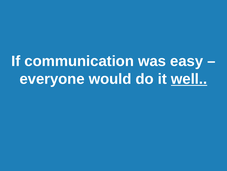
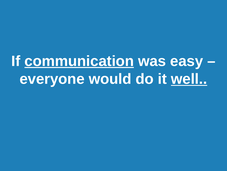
communication underline: none -> present
